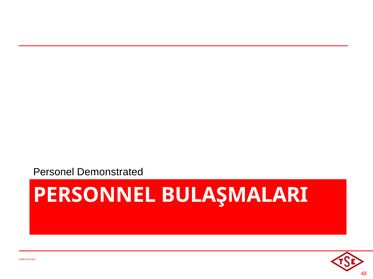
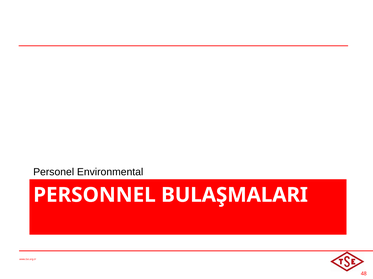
Demonstrated: Demonstrated -> Environmental
